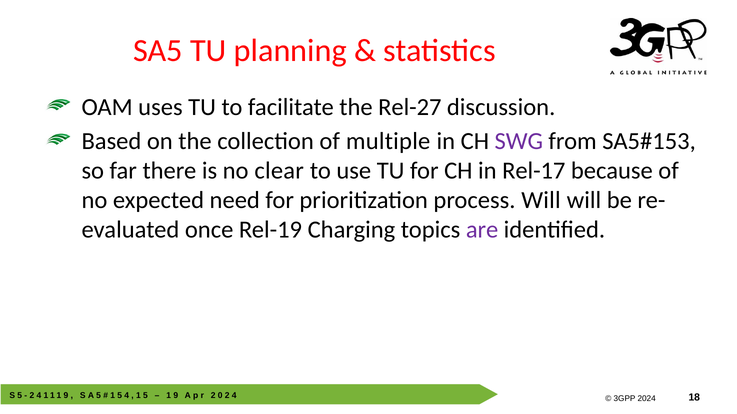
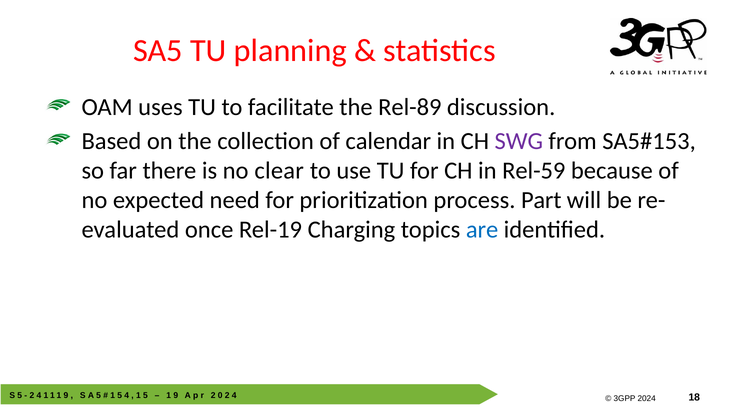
Rel-27: Rel-27 -> Rel-89
multiple: multiple -> calendar
Rel-17: Rel-17 -> Rel-59
process Will: Will -> Part
are colour: purple -> blue
